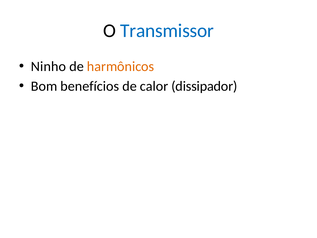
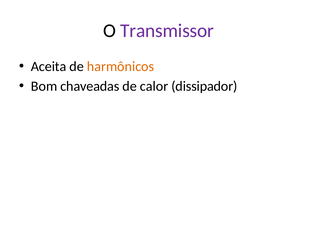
Transmissor colour: blue -> purple
Ninho: Ninho -> Aceita
benefícios: benefícios -> chaveadas
